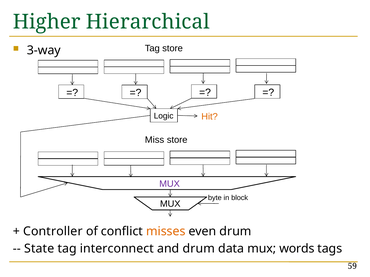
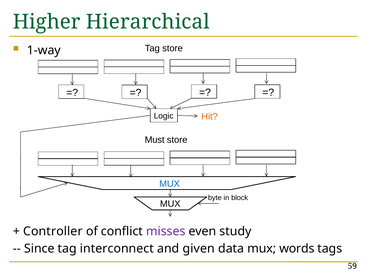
3-way: 3-way -> 1-way
Miss: Miss -> Must
MUX at (170, 184) colour: purple -> blue
misses colour: orange -> purple
even drum: drum -> study
State: State -> Since
and drum: drum -> given
